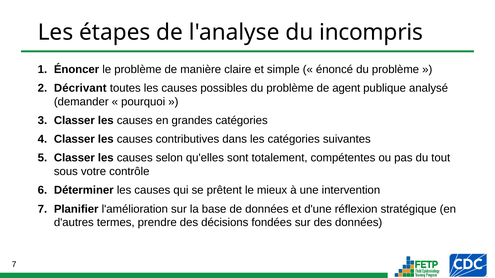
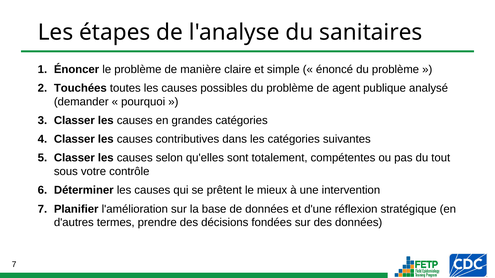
incompris: incompris -> sanitaires
Décrivant: Décrivant -> Touchées
